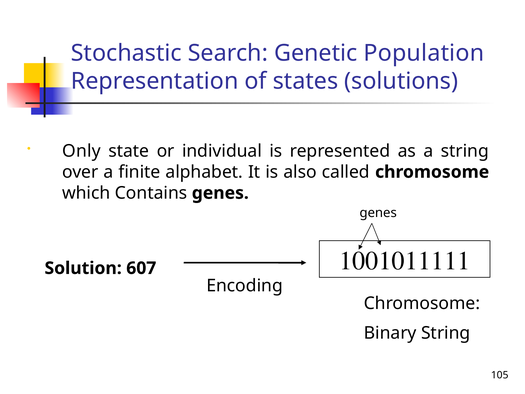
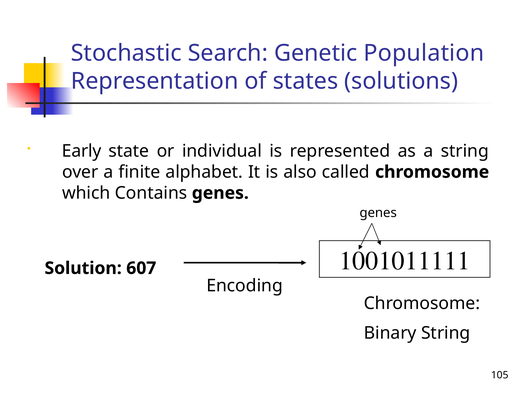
Only: Only -> Early
